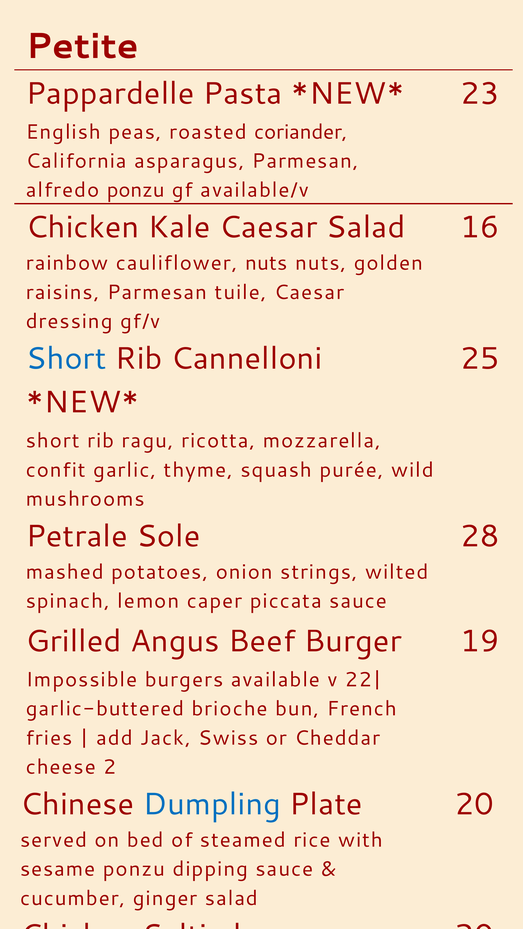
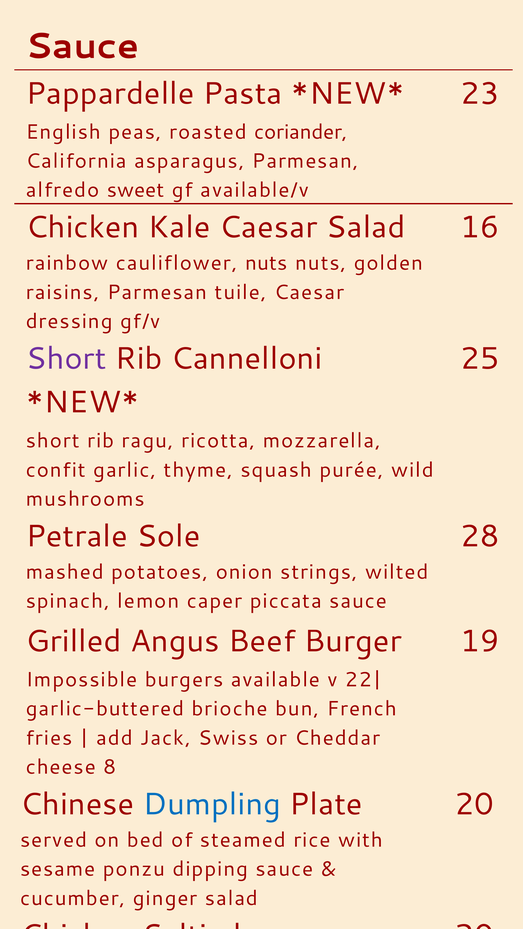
Petite at (82, 46): Petite -> Sauce
alfredo ponzu: ponzu -> sweet
Short at (66, 359) colour: blue -> purple
2: 2 -> 8
